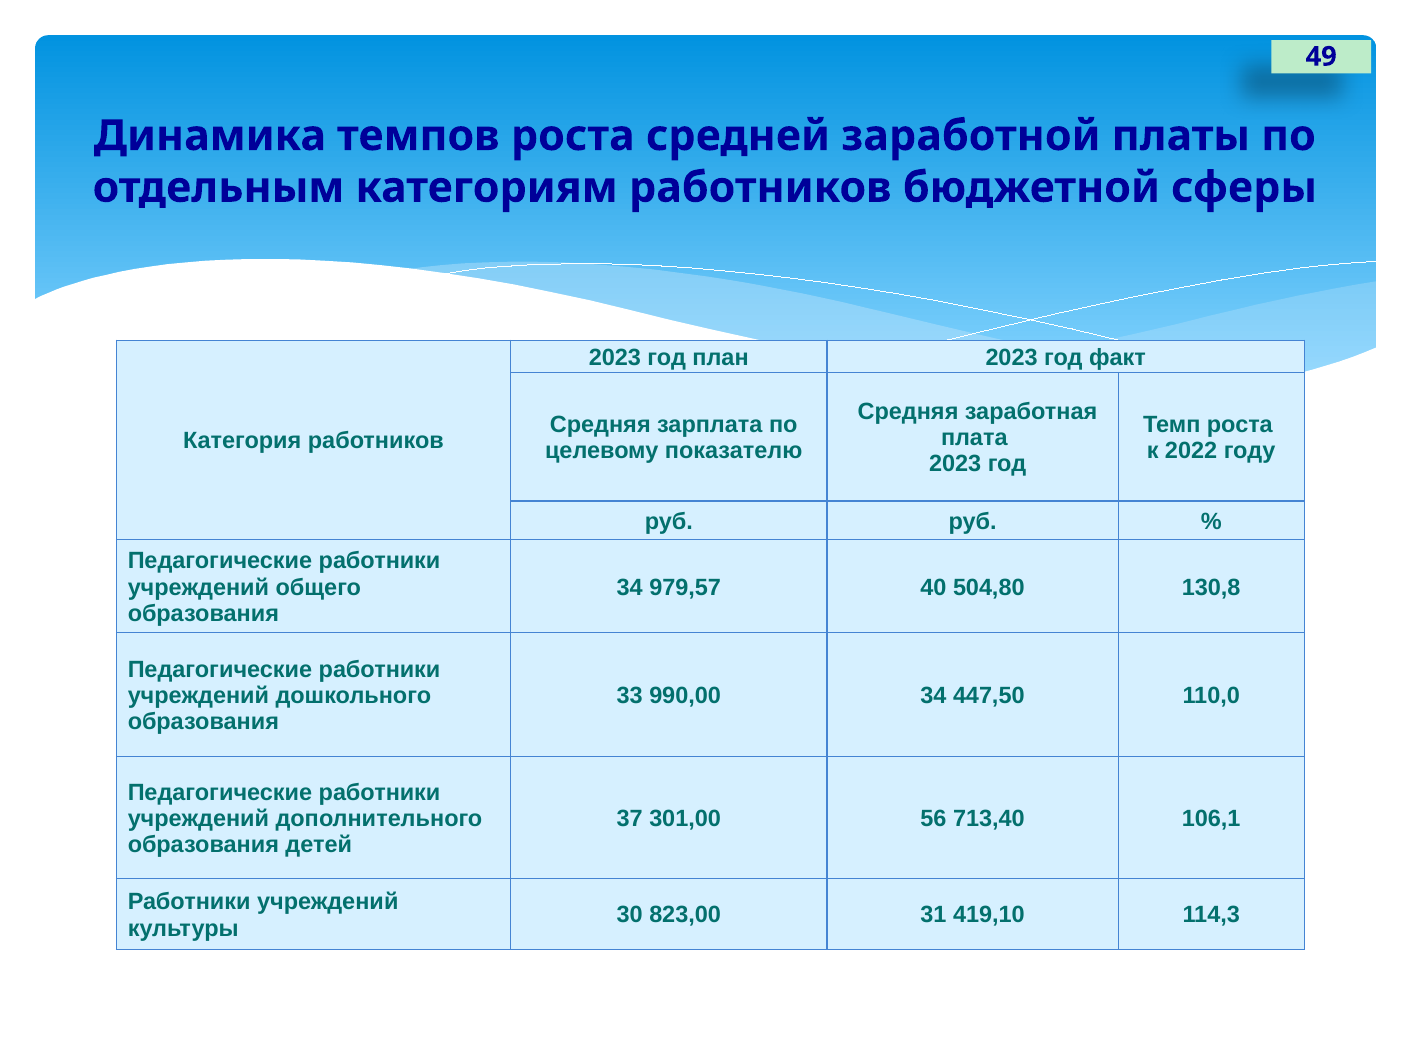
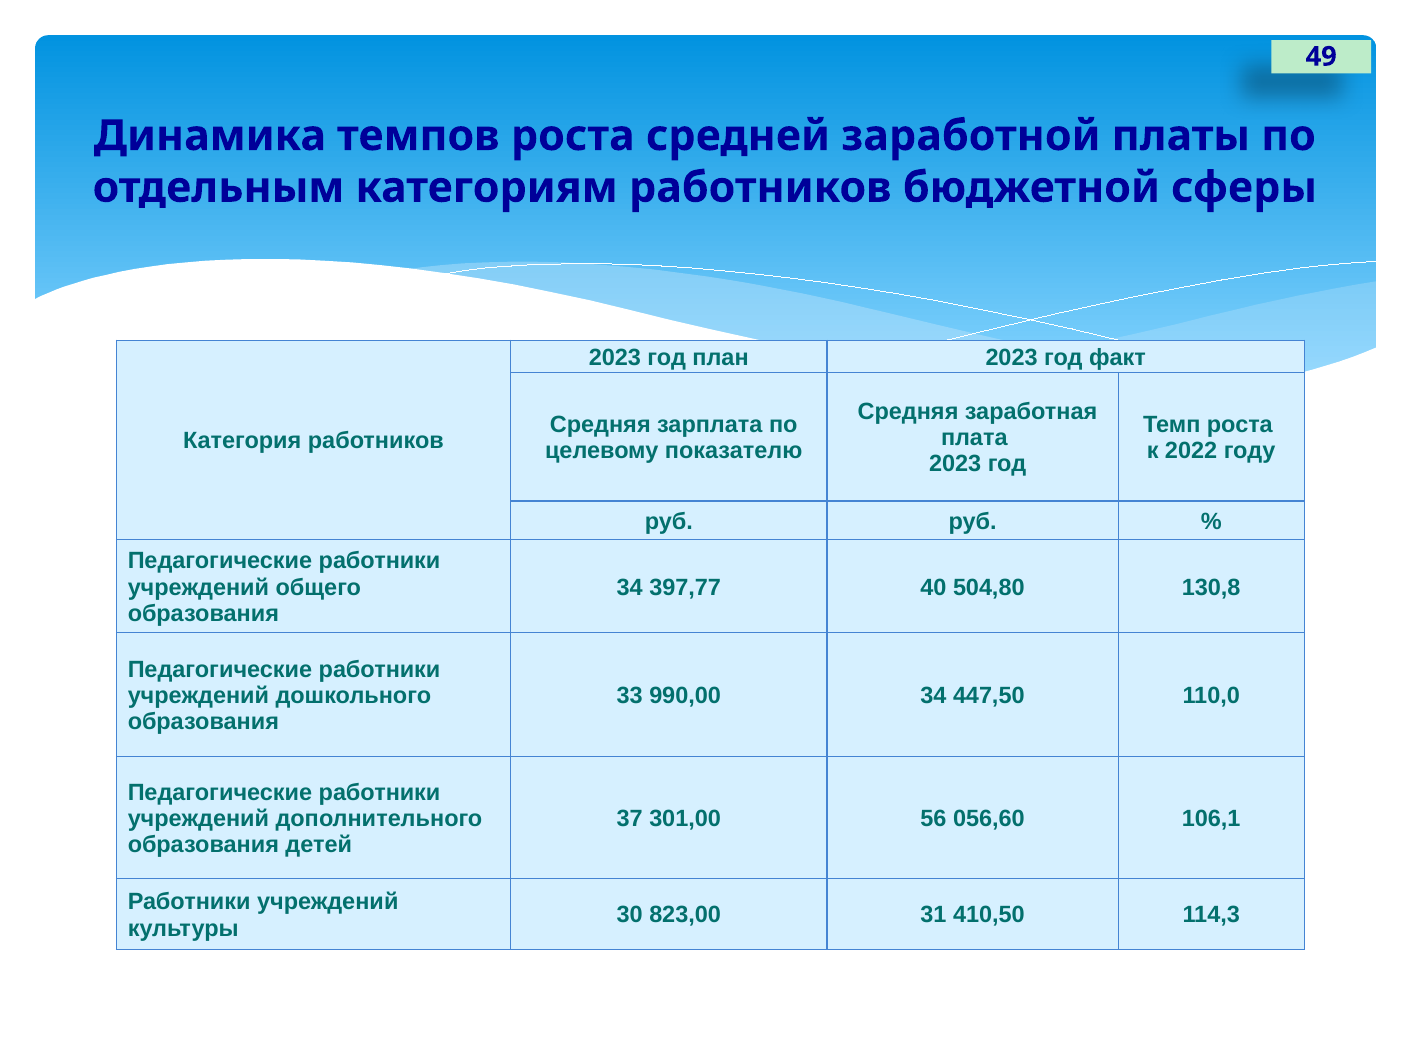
979,57: 979,57 -> 397,77
713,40: 713,40 -> 056,60
419,10: 419,10 -> 410,50
